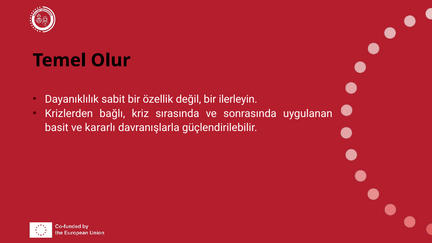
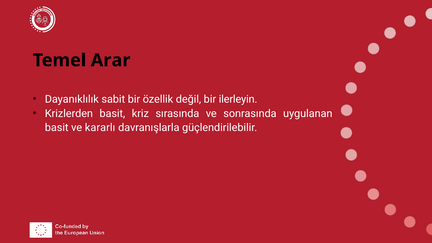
Olur: Olur -> Arar
Krizlerden bağlı: bağlı -> basit
